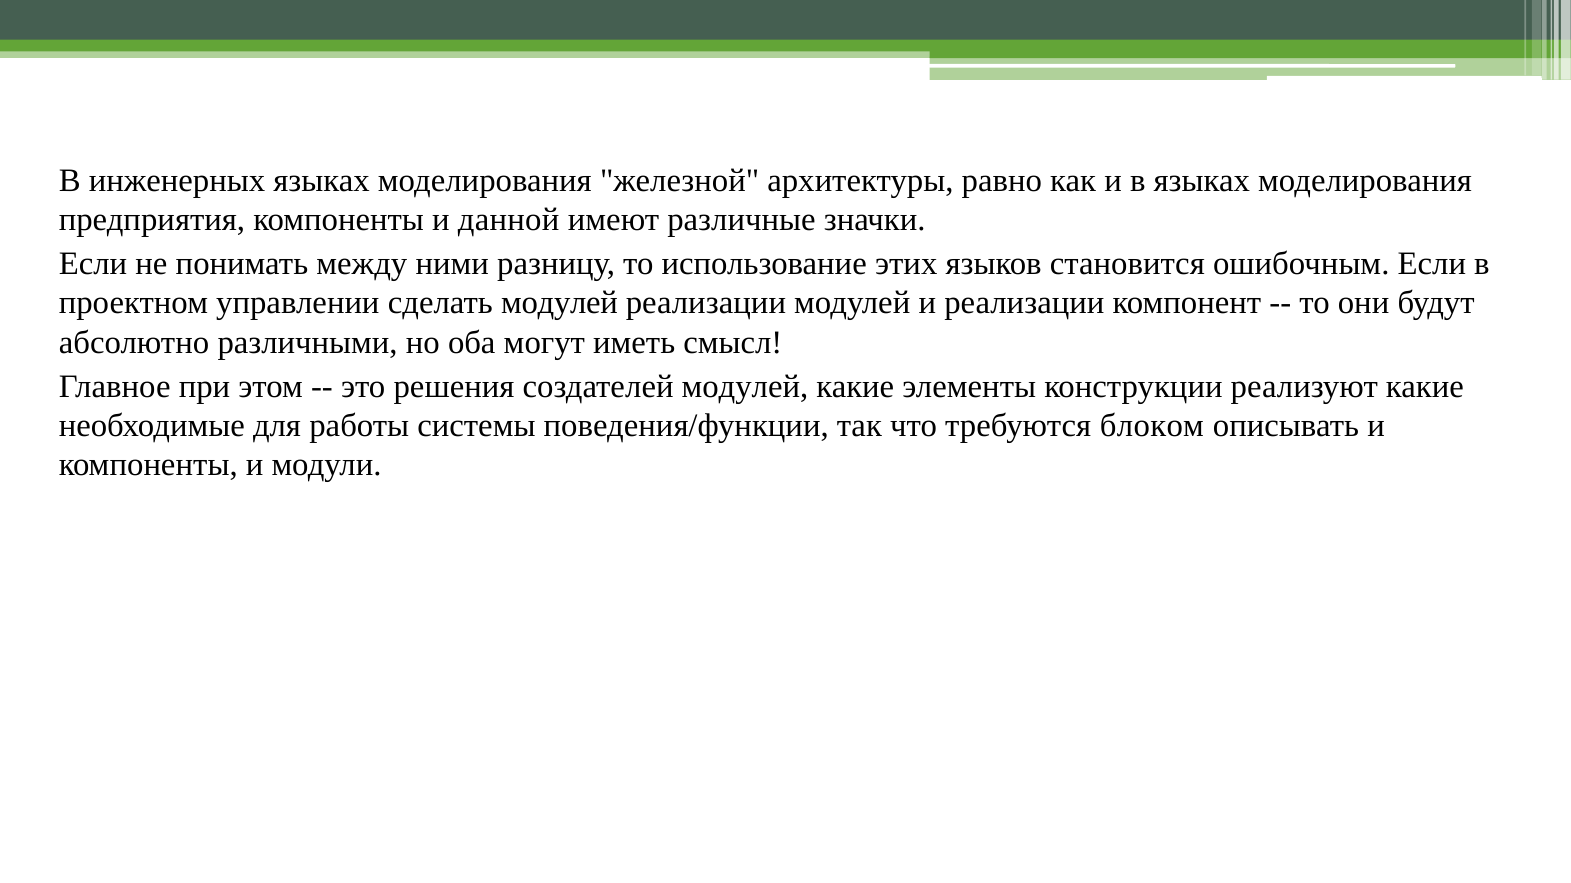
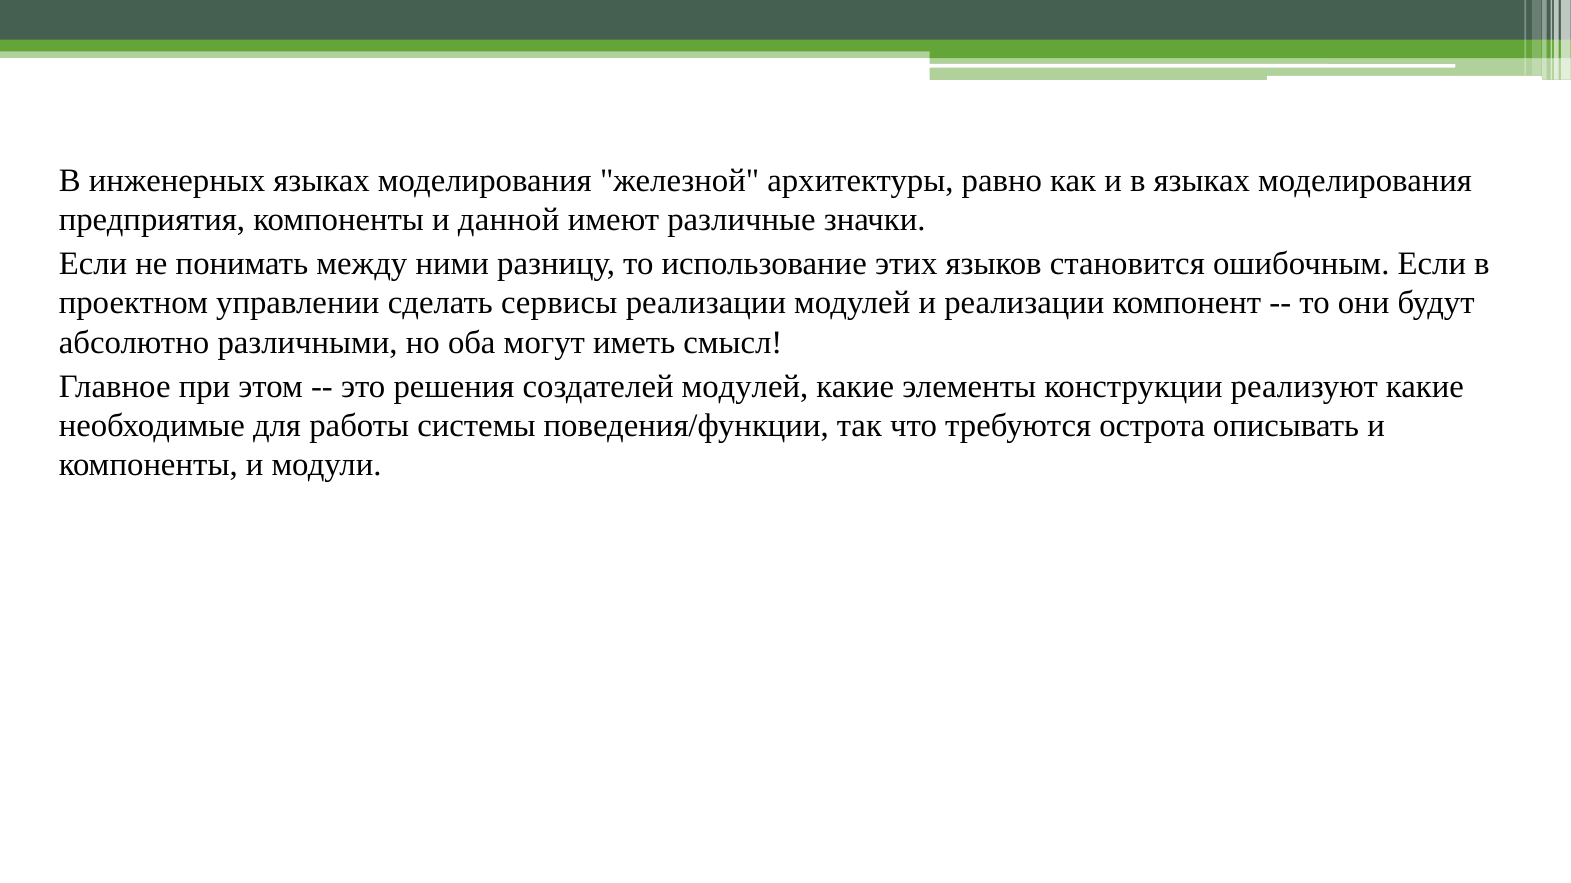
сделать модулей: модулей -> сервисы
блоком: блоком -> острота
